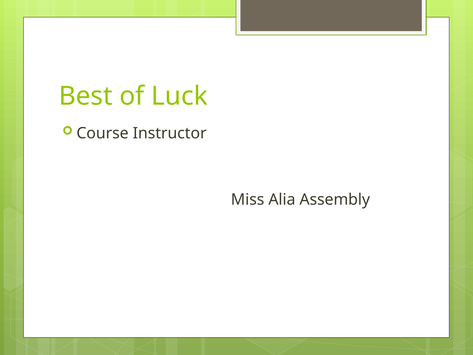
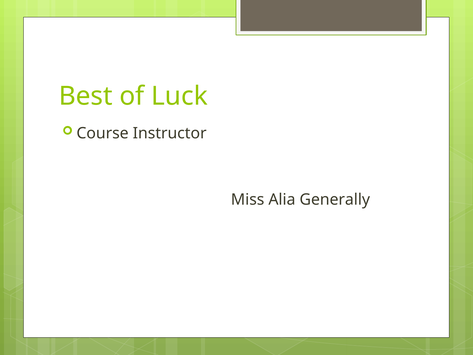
Assembly: Assembly -> Generally
